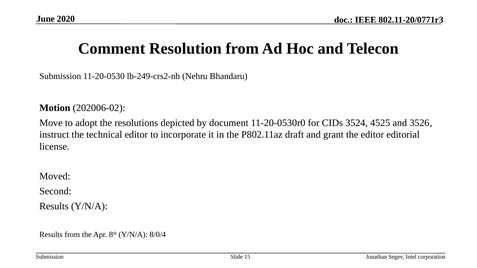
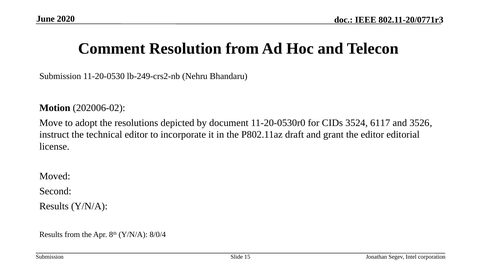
4525: 4525 -> 6117
